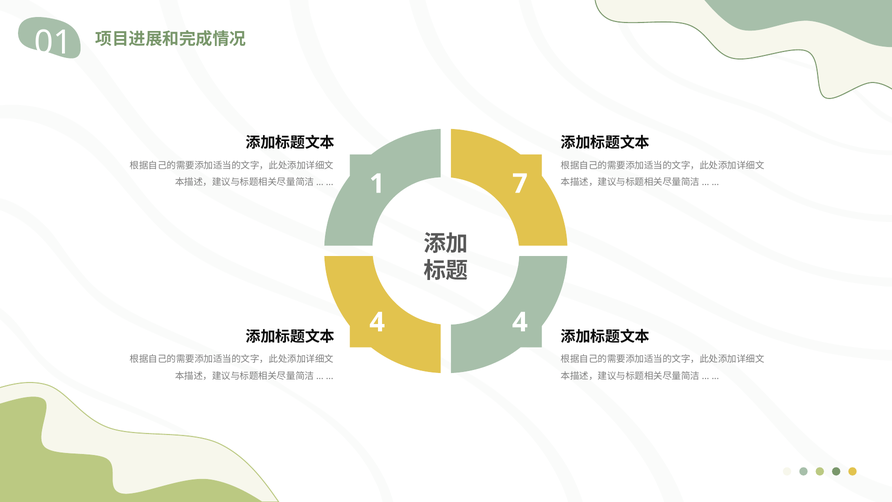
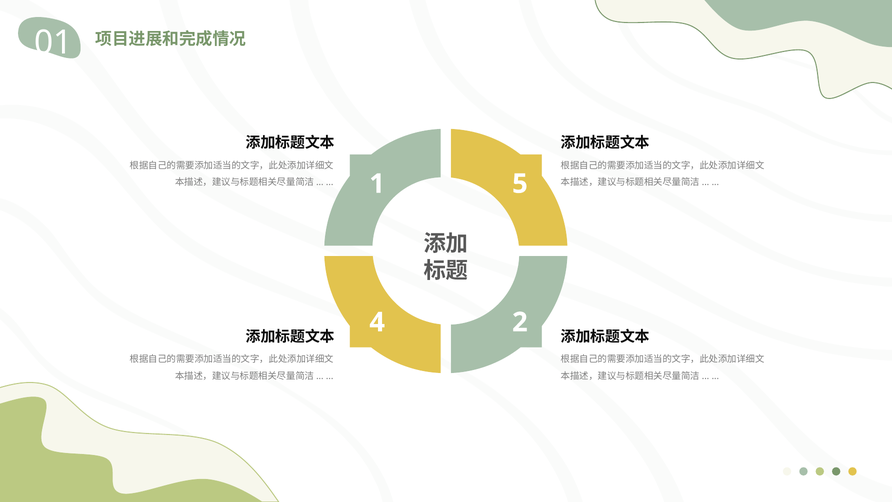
7: 7 -> 5
4 4: 4 -> 2
